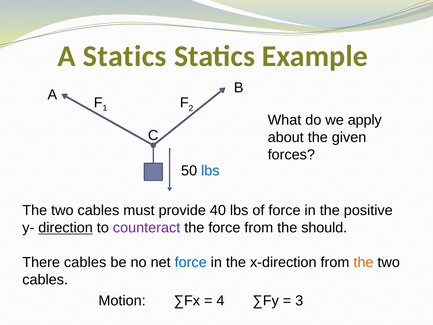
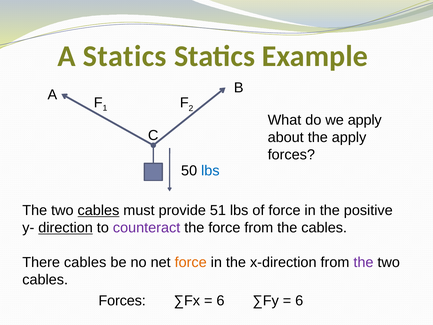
the given: given -> apply
cables at (98, 210) underline: none -> present
40: 40 -> 51
the should: should -> cables
force at (191, 262) colour: blue -> orange
the at (363, 262) colour: orange -> purple
Motion at (122, 300): Motion -> Forces
4 at (220, 300): 4 -> 6
3 at (299, 300): 3 -> 6
